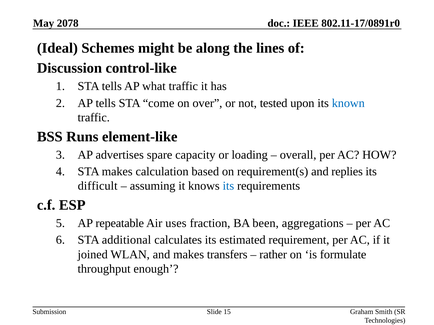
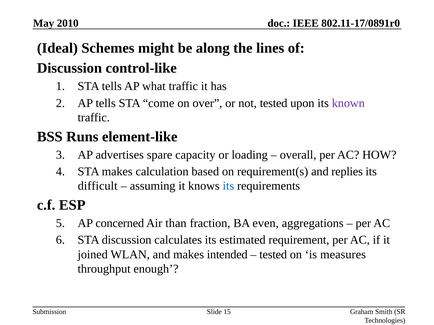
2078: 2078 -> 2010
known colour: blue -> purple
repeatable: repeatable -> concerned
uses: uses -> than
been: been -> even
STA additional: additional -> discussion
transfers: transfers -> intended
rather at (273, 255): rather -> tested
formulate: formulate -> measures
